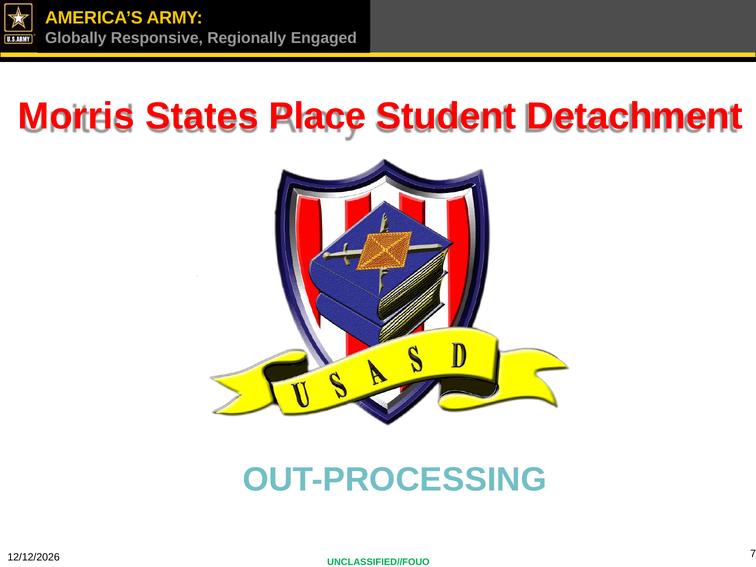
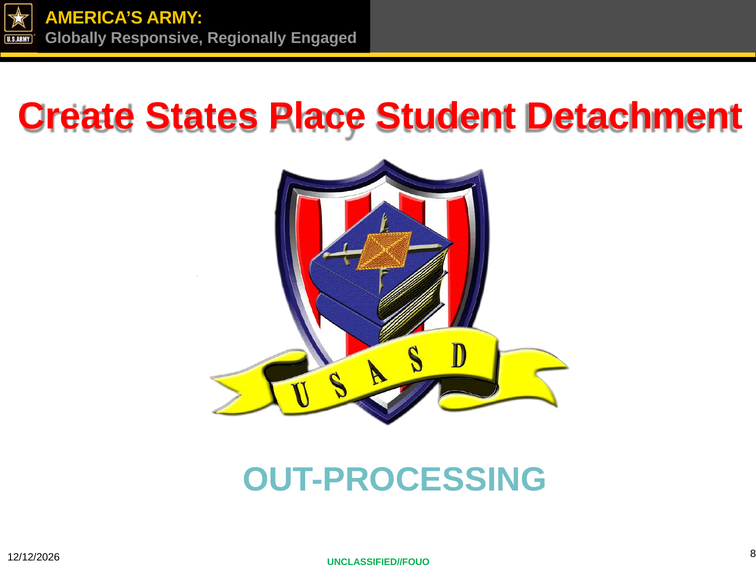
Morris: Morris -> Create
7: 7 -> 8
